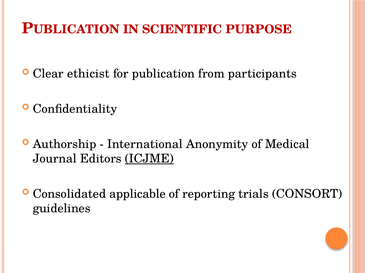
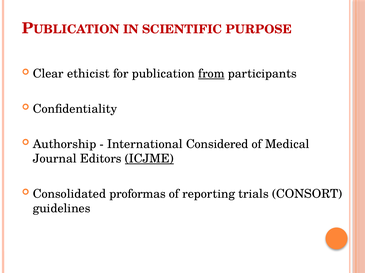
from underline: none -> present
Anonymity: Anonymity -> Considered
applicable: applicable -> proformas
